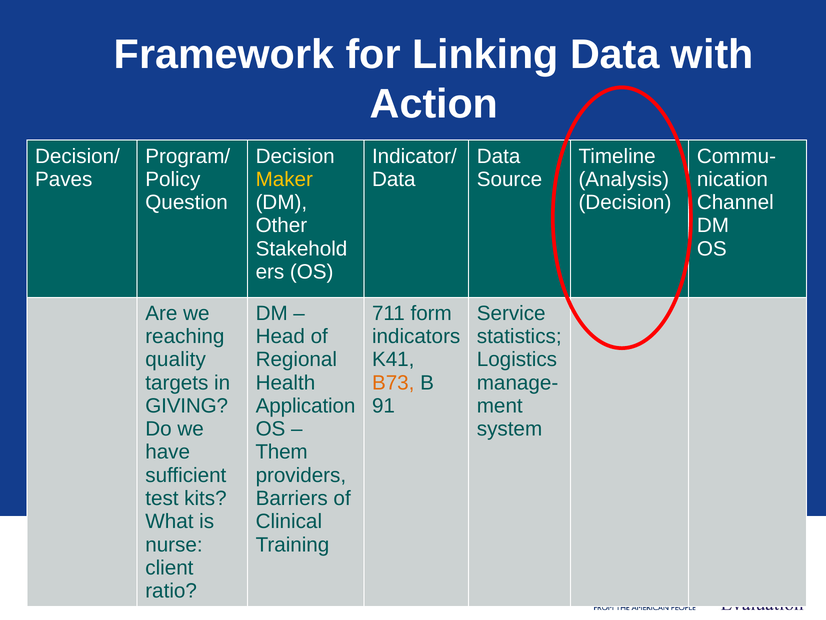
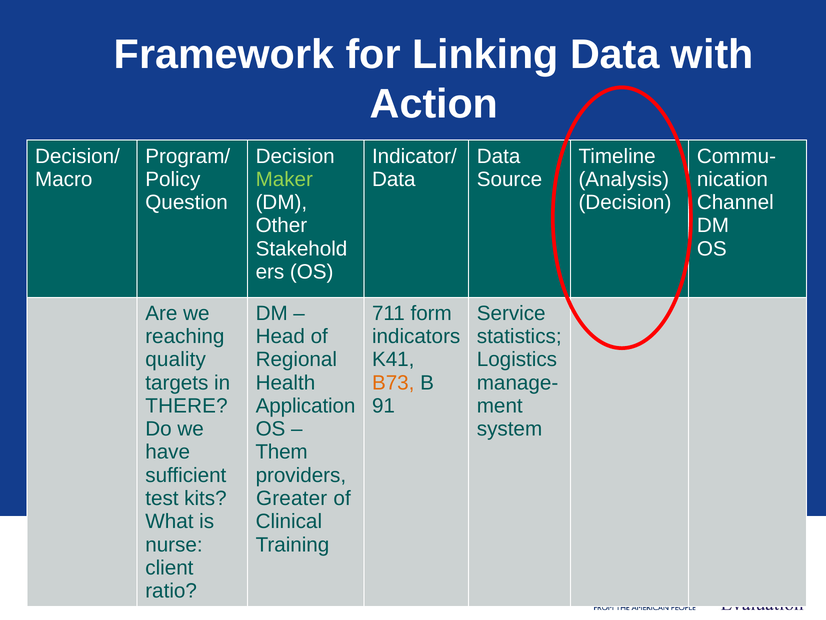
Paves: Paves -> Macro
Maker colour: yellow -> light green
GIVING: GIVING -> THERE
Barriers: Barriers -> Greater
